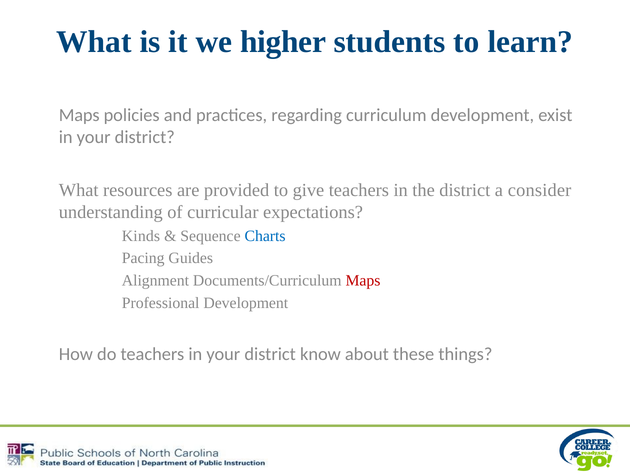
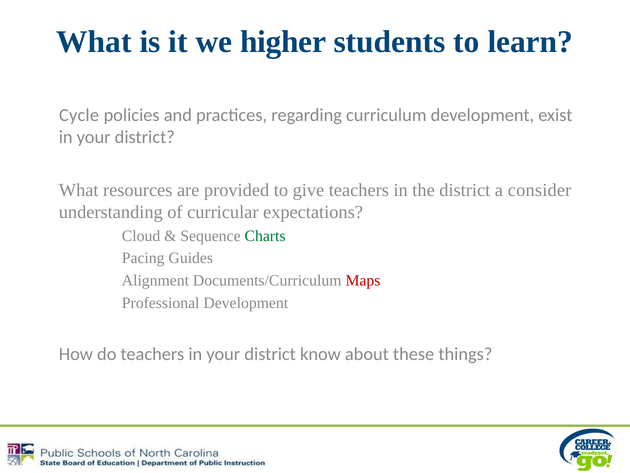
Maps at (79, 115): Maps -> Cycle
Kinds: Kinds -> Cloud
Charts colour: blue -> green
